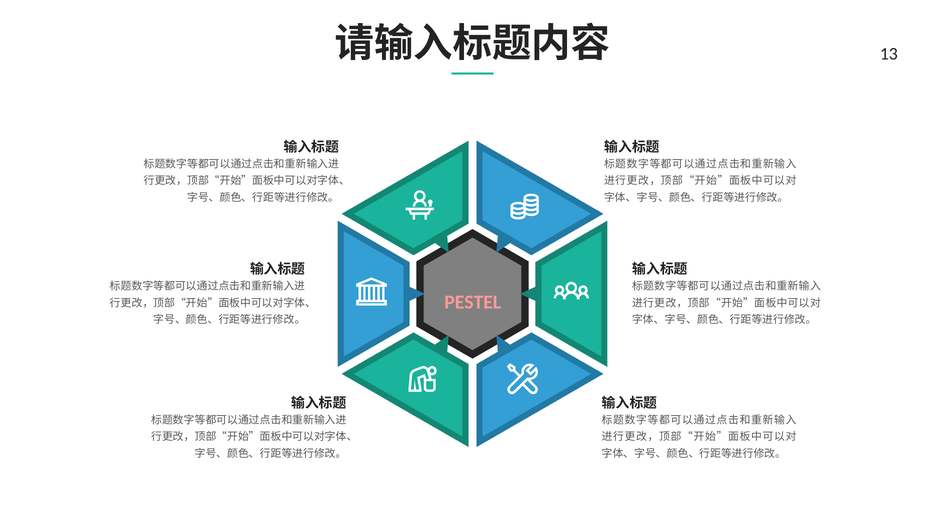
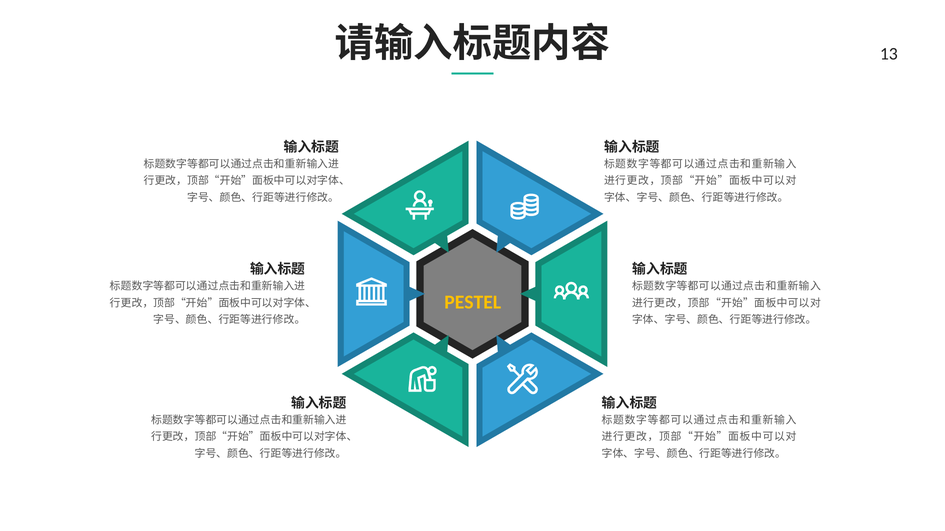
PESTEL colour: pink -> yellow
